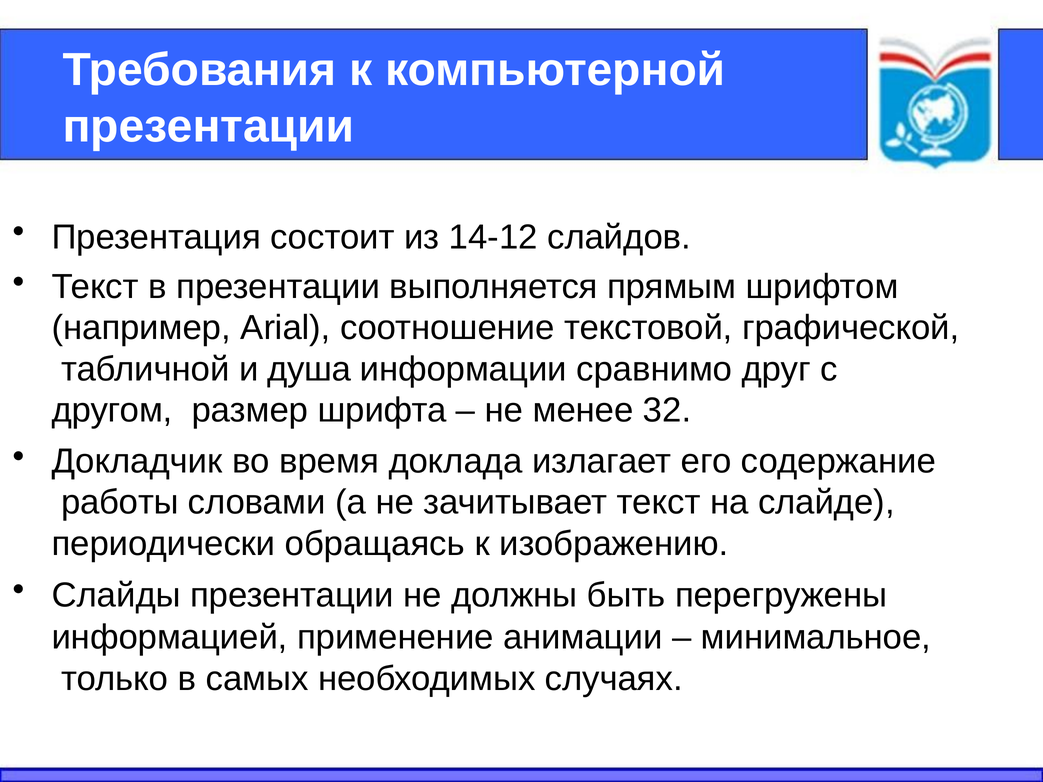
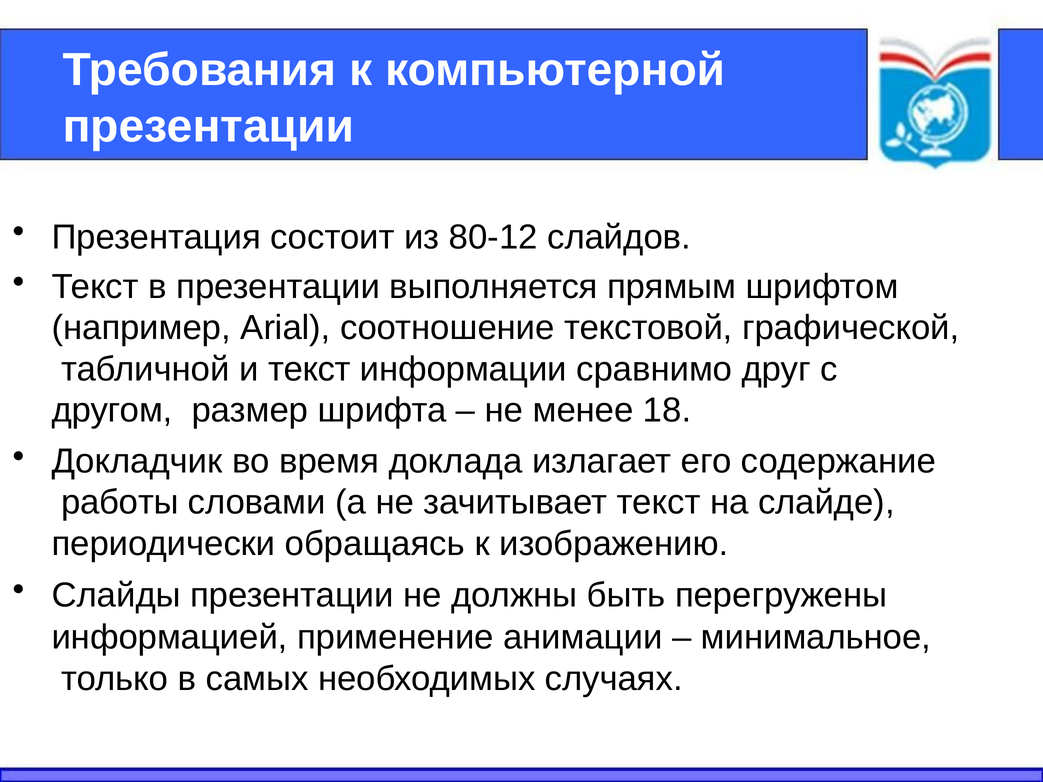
14-12: 14-12 -> 80-12
и душа: душа -> текст
32: 32 -> 18
